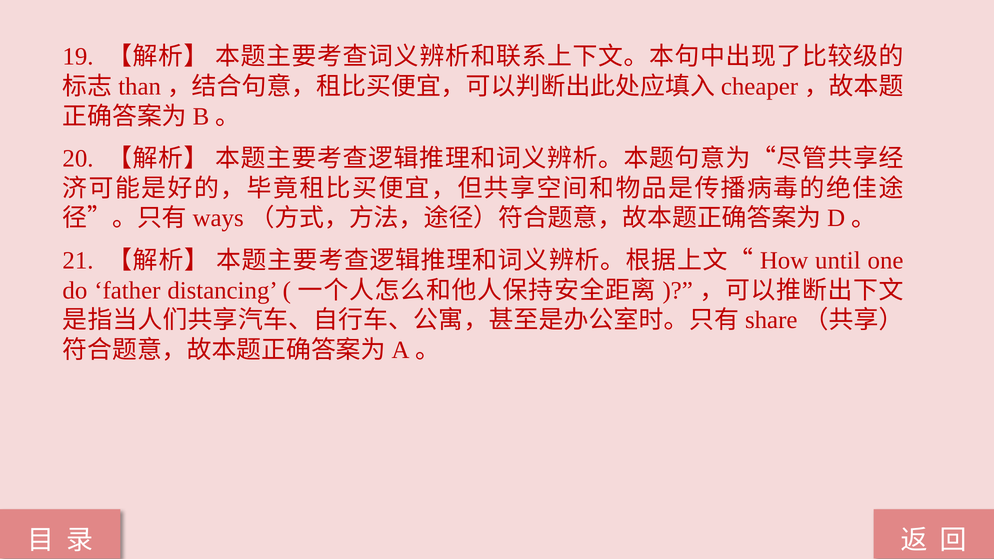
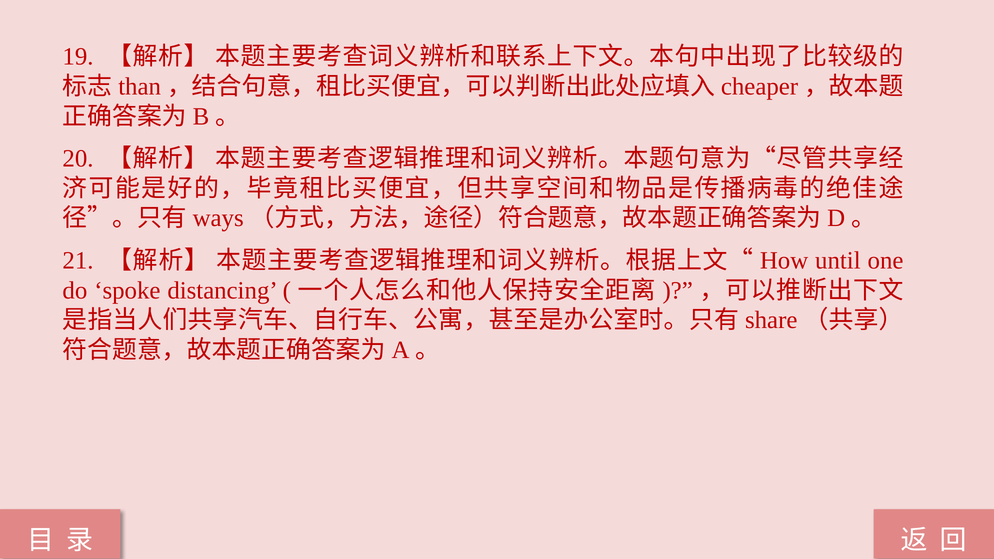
father: father -> spoke
